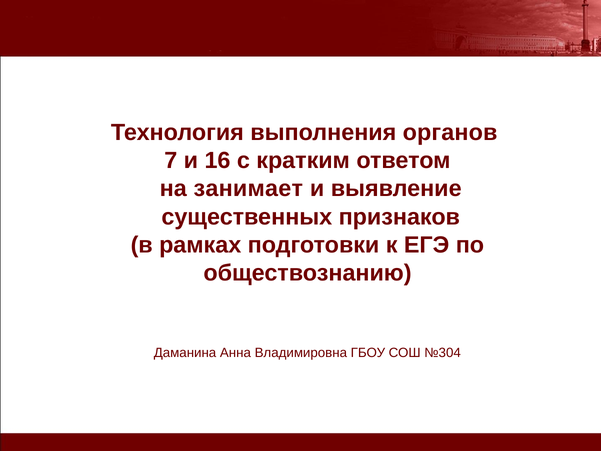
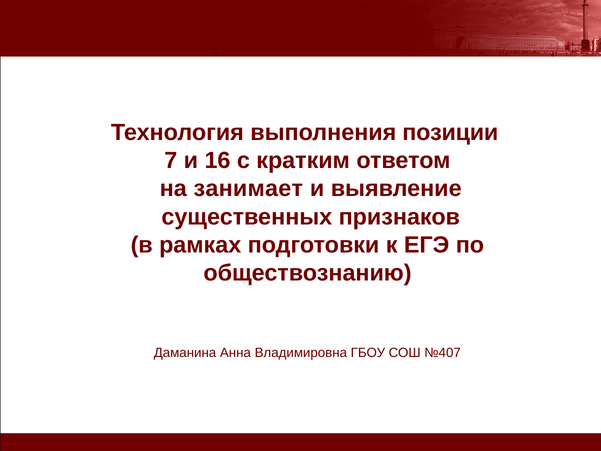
органов: органов -> позиции
№304: №304 -> №407
